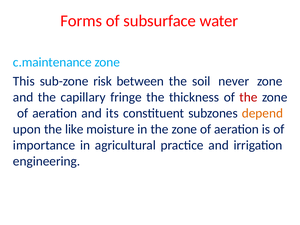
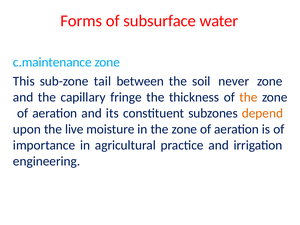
risk: risk -> tail
the at (249, 97) colour: red -> orange
like: like -> live
